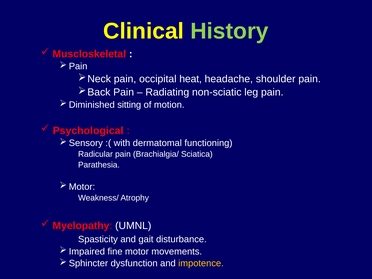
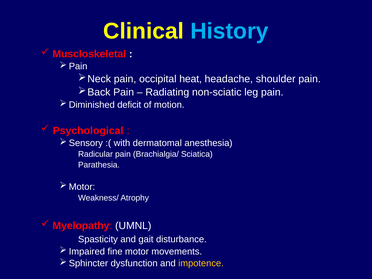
History colour: light green -> light blue
sitting: sitting -> deficit
functioning: functioning -> anesthesia
